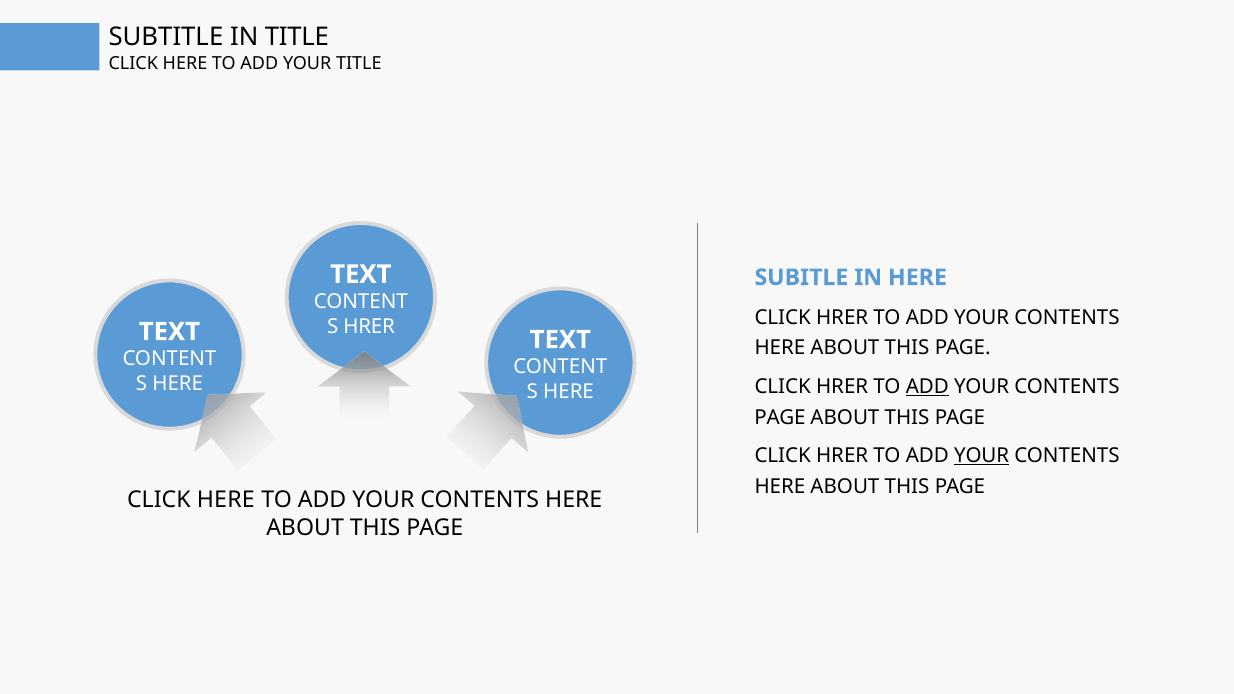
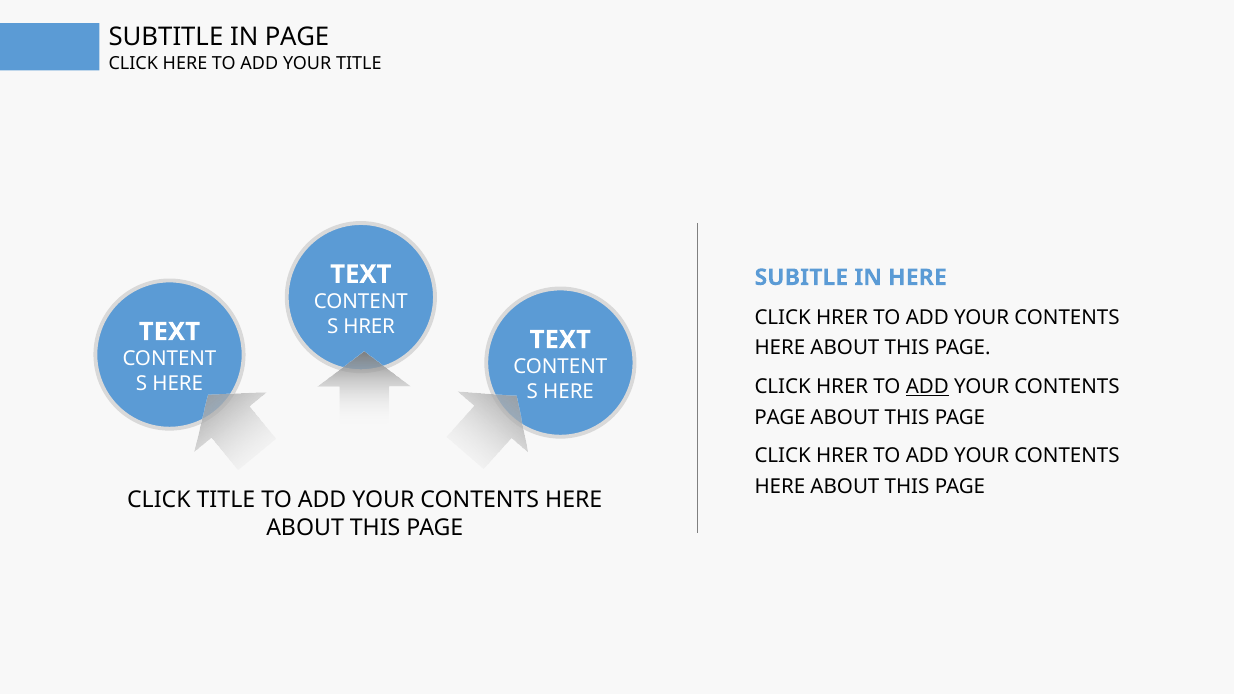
IN TITLE: TITLE -> PAGE
YOUR at (982, 456) underline: present -> none
HERE at (226, 500): HERE -> TITLE
